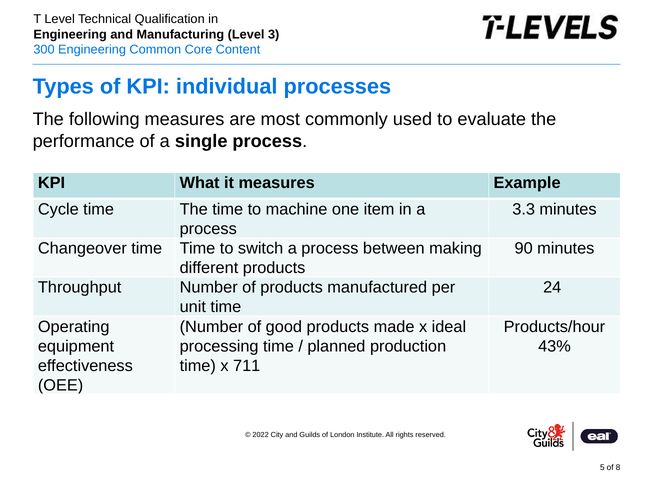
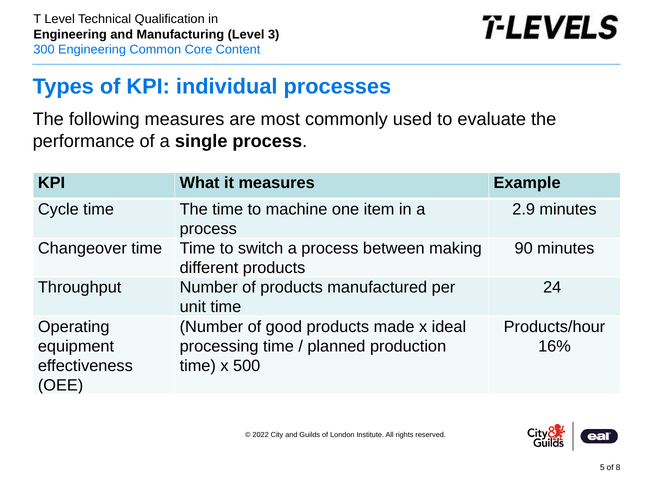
3.3: 3.3 -> 2.9
43%: 43% -> 16%
711: 711 -> 500
